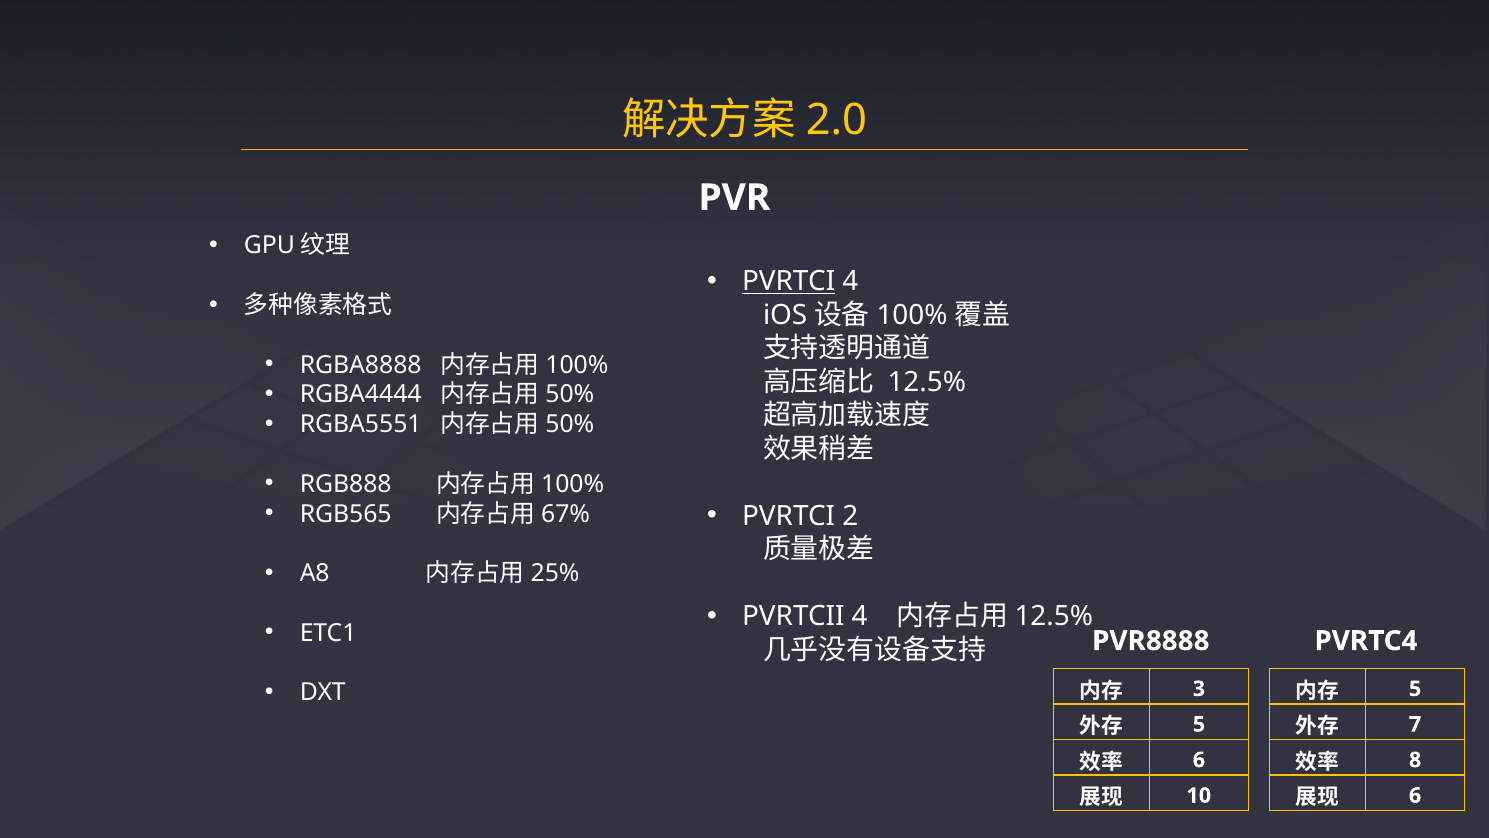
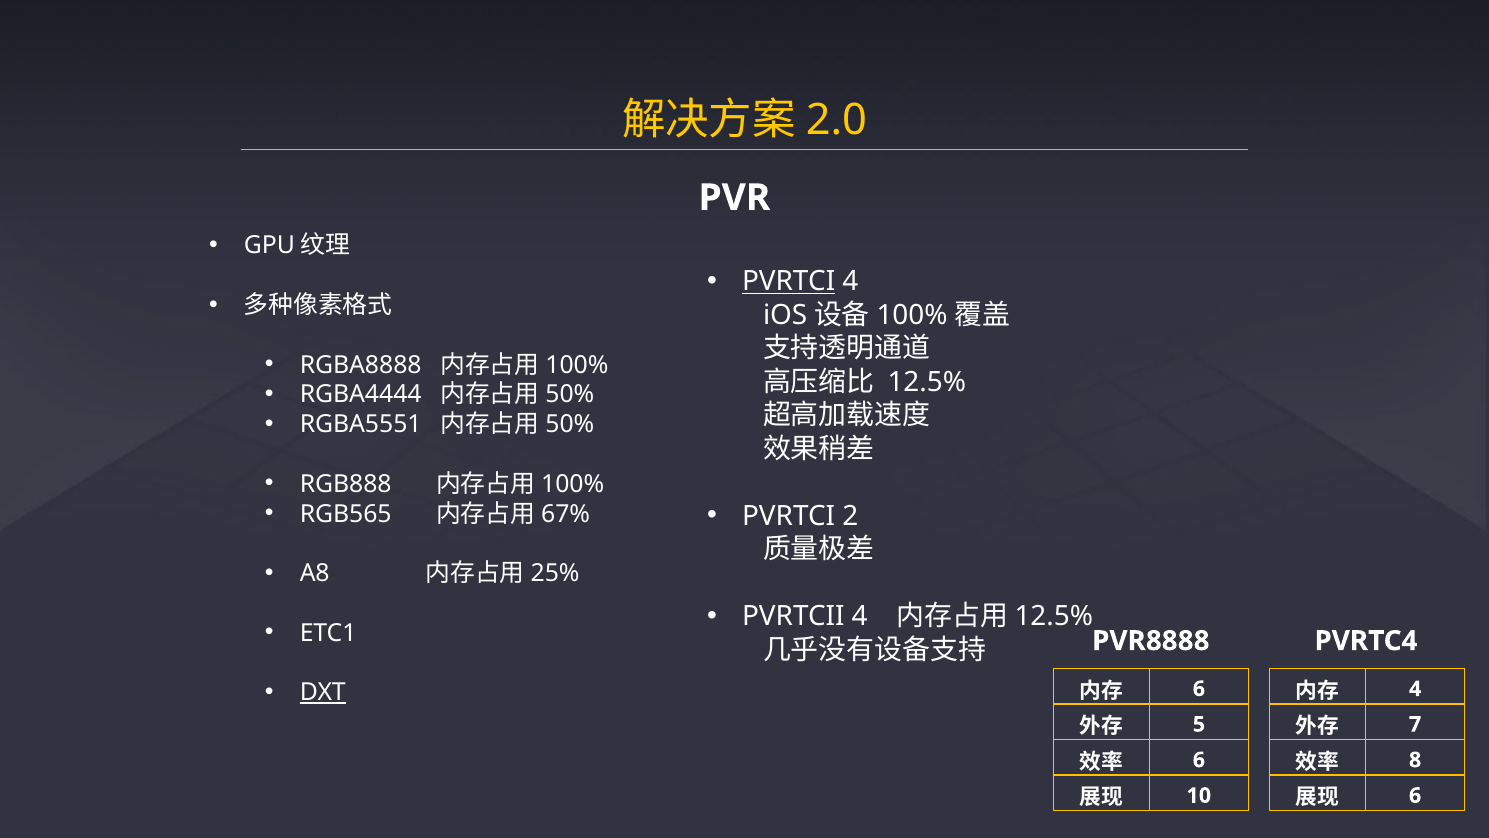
DXT underline: none -> present
3 at (1199, 689): 3 -> 6
5 at (1415, 689): 5 -> 4
